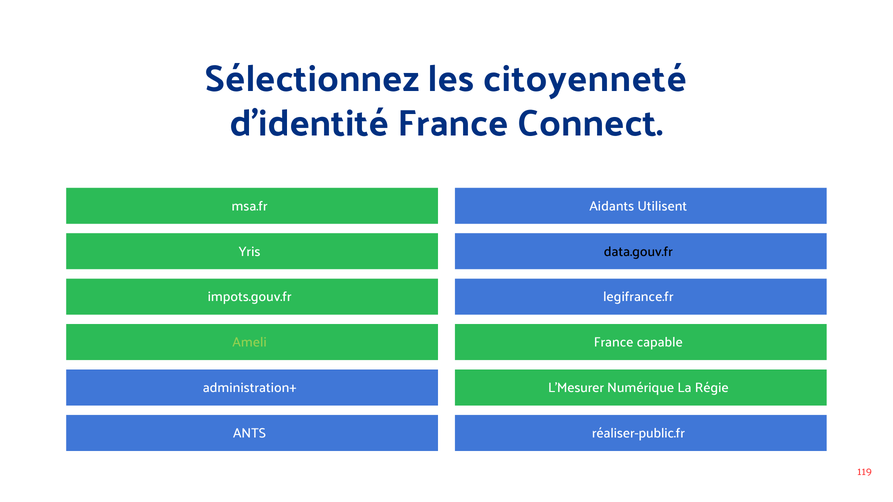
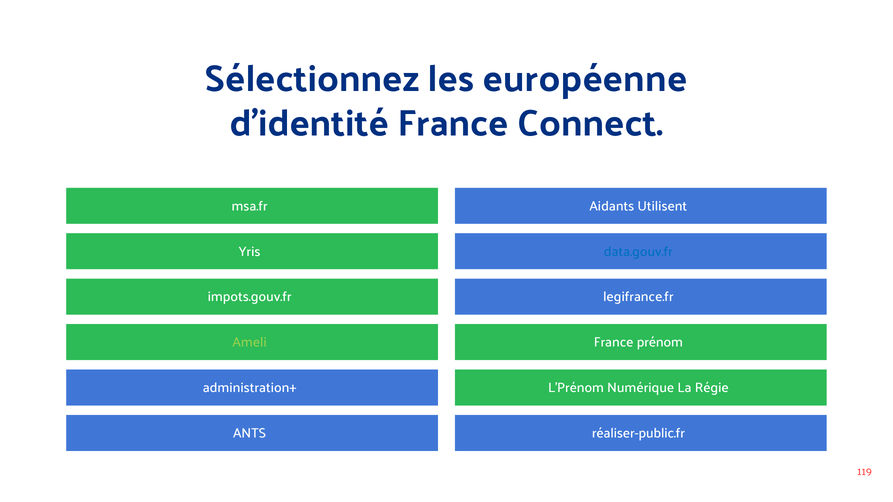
citoyenneté: citoyenneté -> européenne
data.gouv.fr colour: black -> blue
capable: capable -> prénom
L’Mesurer: L’Mesurer -> L’Prénom
